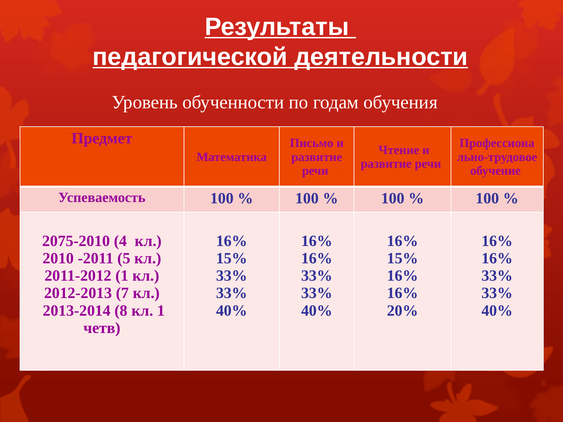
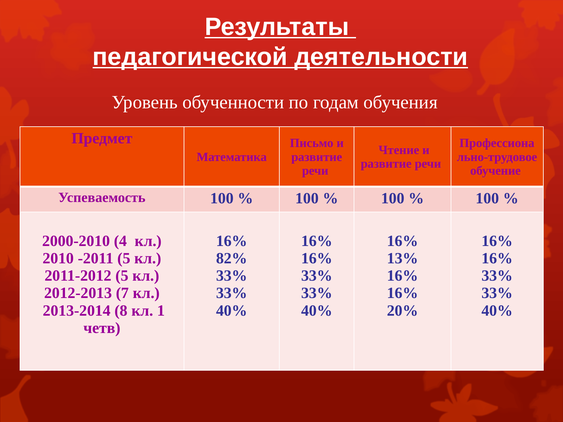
2075-2010: 2075-2010 -> 2000-2010
15% at (232, 259): 15% -> 82%
15% at (403, 259): 15% -> 13%
2011-2012 1: 1 -> 5
